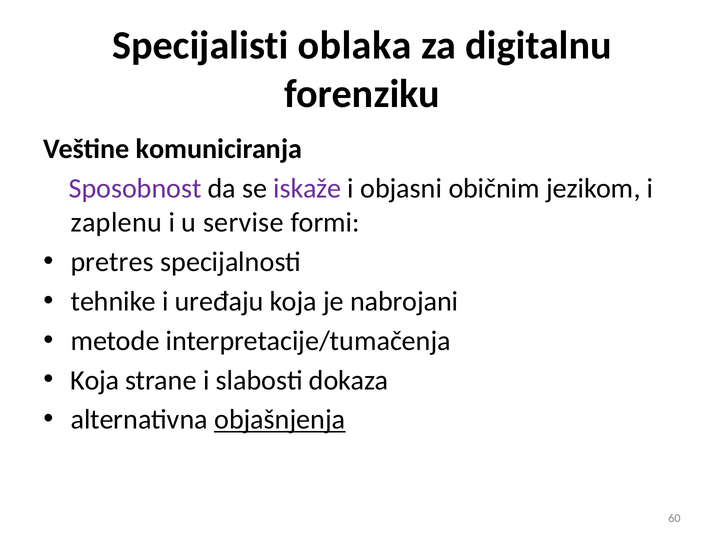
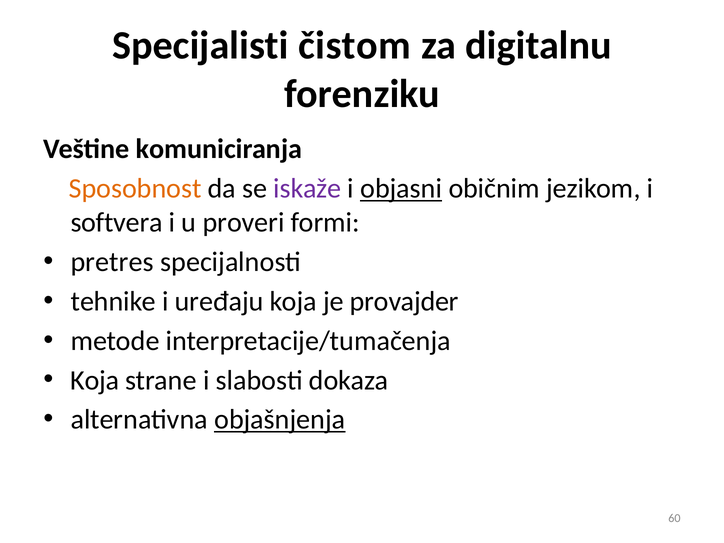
oblaka: oblaka -> čistom
Sposobnost colour: purple -> orange
objasni underline: none -> present
zaplenu: zaplenu -> softvera
servise: servise -> proveri
nabrojani: nabrojani -> provajder
